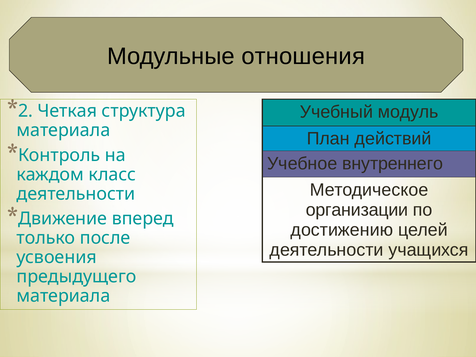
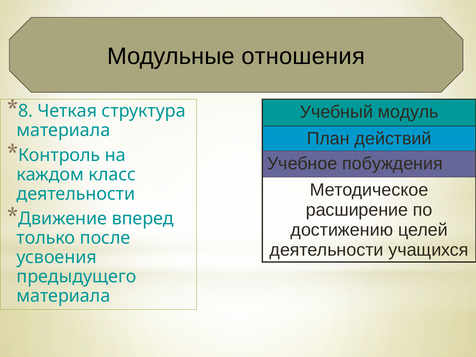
2: 2 -> 8
внутреннего: внутреннего -> побуждения
организации: организации -> расширение
